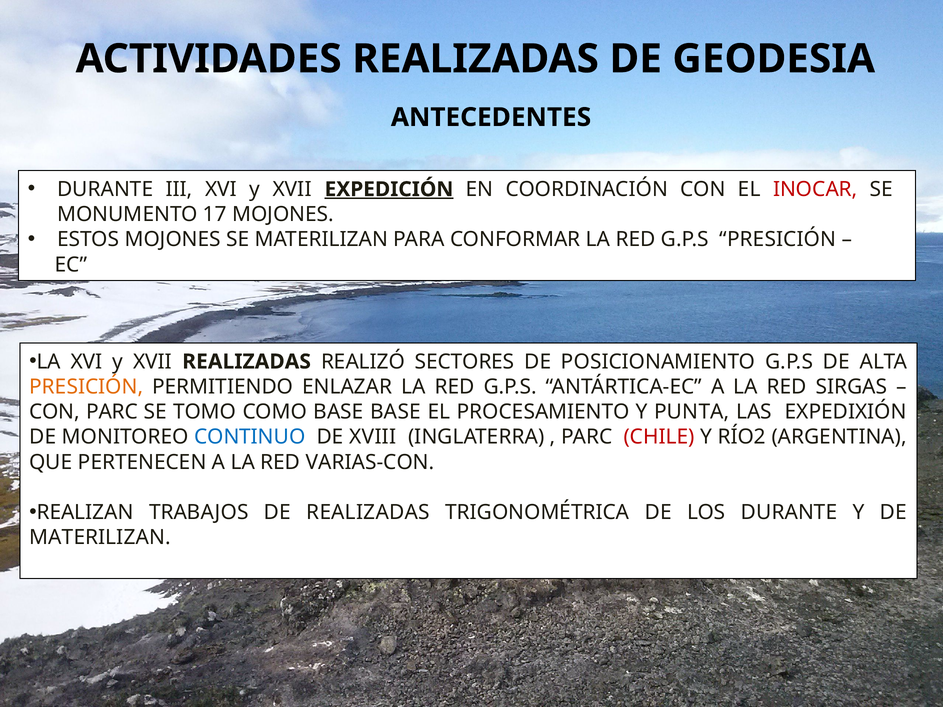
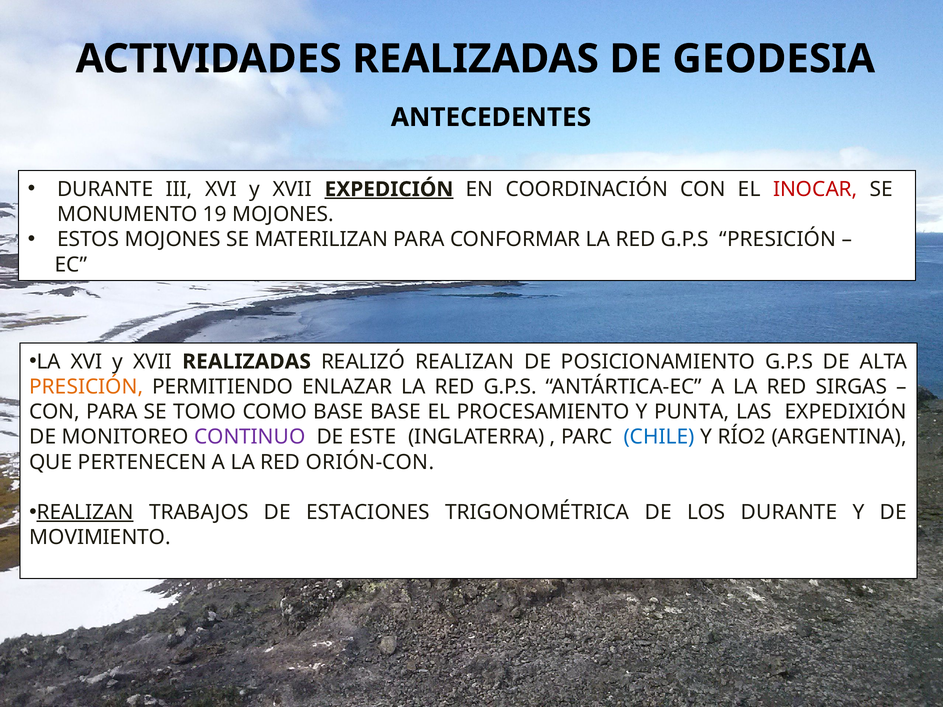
17: 17 -> 19
REALIZÓ SECTORES: SECTORES -> REALIZAN
CON PARC: PARC -> PARA
CONTINUO colour: blue -> purple
XVIII: XVIII -> ESTE
CHILE colour: red -> blue
VARIAS-CON: VARIAS-CON -> ORIÓN-CON
REALIZAN at (85, 513) underline: none -> present
DE REALIZADAS: REALIZADAS -> ESTACIONES
MATERILIZAN at (100, 538): MATERILIZAN -> MOVIMIENTO
